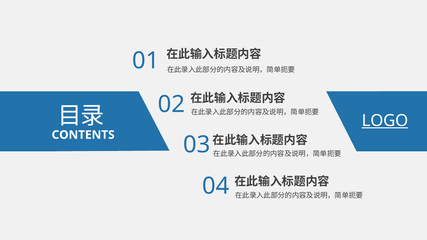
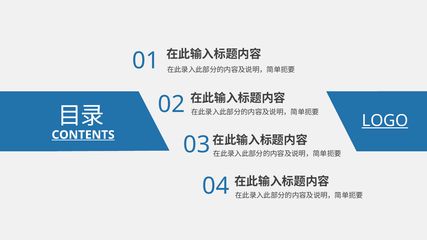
CONTENTS underline: none -> present
